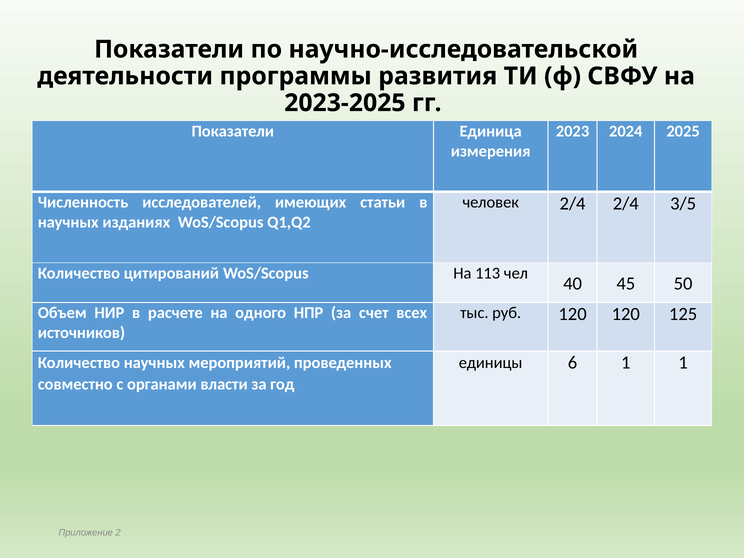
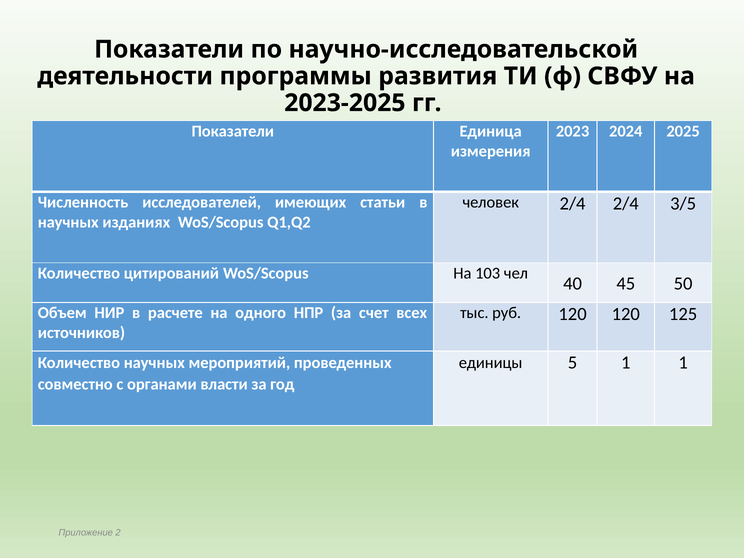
113: 113 -> 103
6: 6 -> 5
